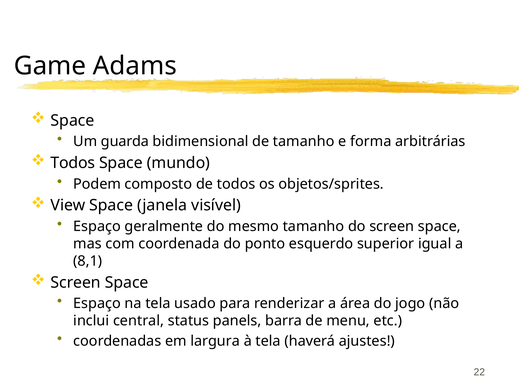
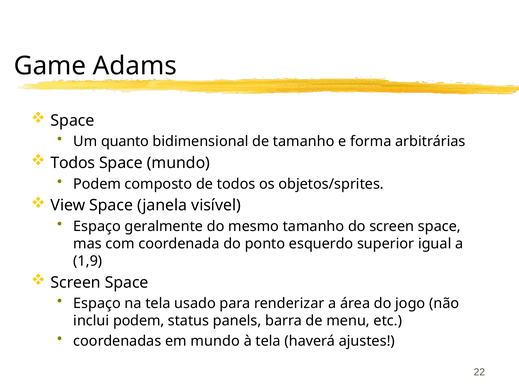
guarda: guarda -> quanto
8,1: 8,1 -> 1,9
inclui central: central -> podem
em largura: largura -> mundo
